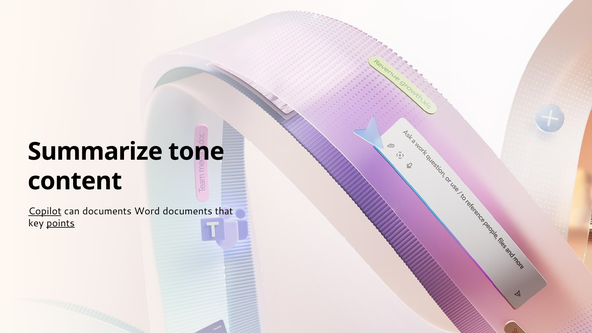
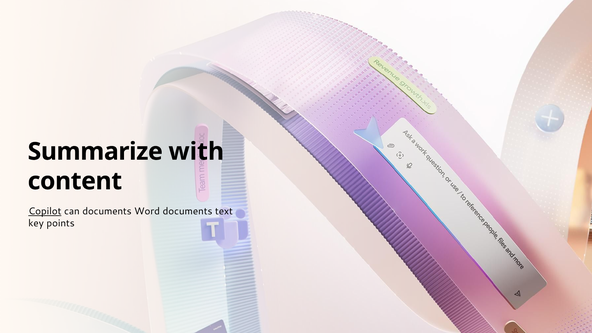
tone: tone -> with
that: that -> text
points underline: present -> none
